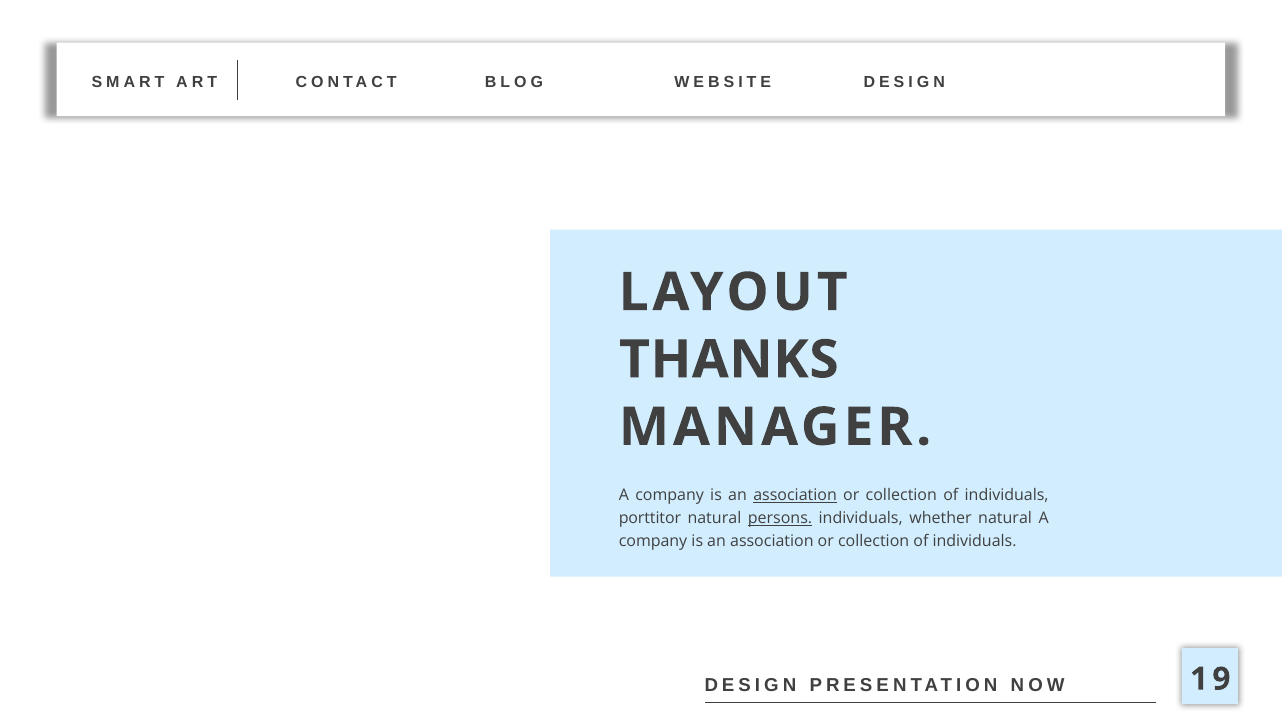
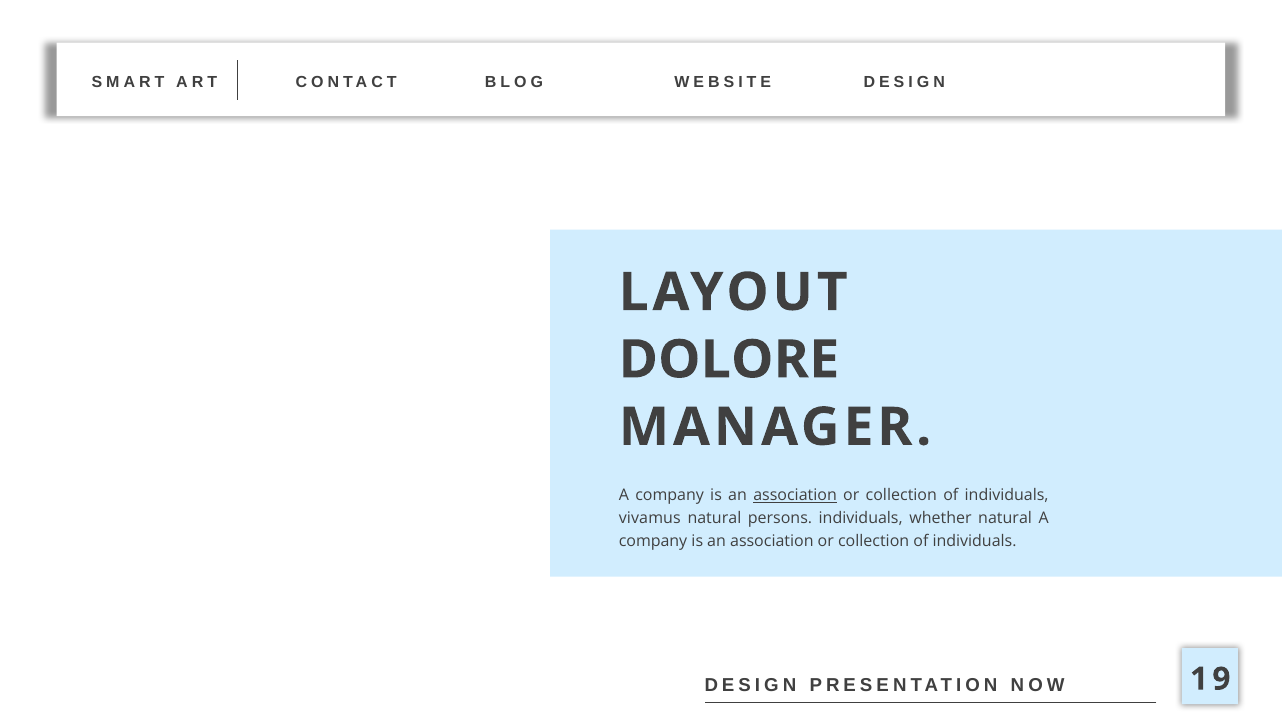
THANKS: THANKS -> DOLORE
porttitor: porttitor -> vivamus
persons underline: present -> none
